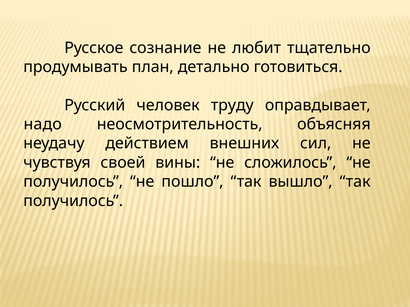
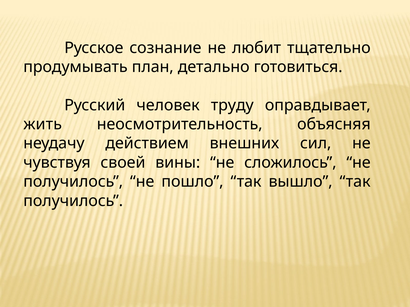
надо: надо -> жить
